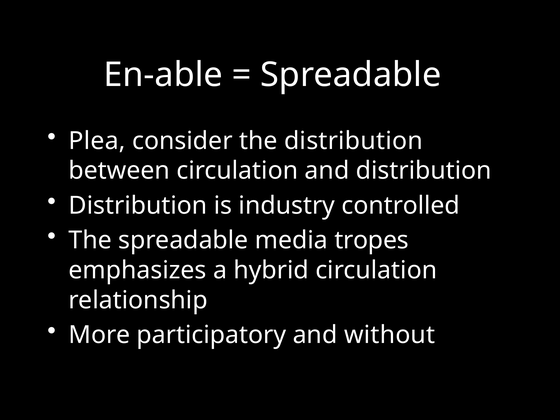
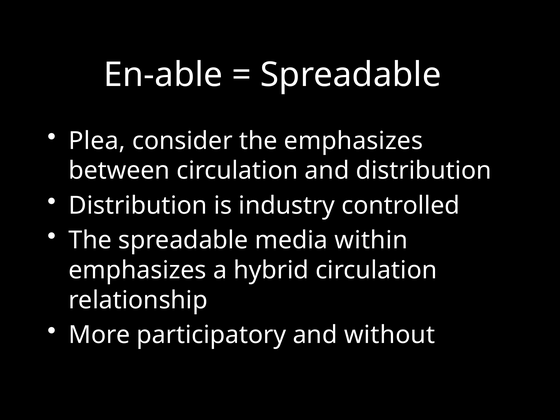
the distribution: distribution -> emphasizes
tropes: tropes -> within
